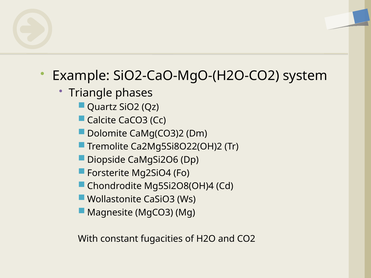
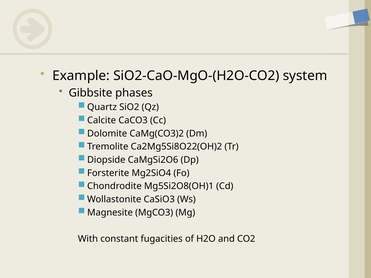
Triangle: Triangle -> Gibbsite
Mg5Si2O8(OH)4: Mg5Si2O8(OH)4 -> Mg5Si2O8(OH)1
